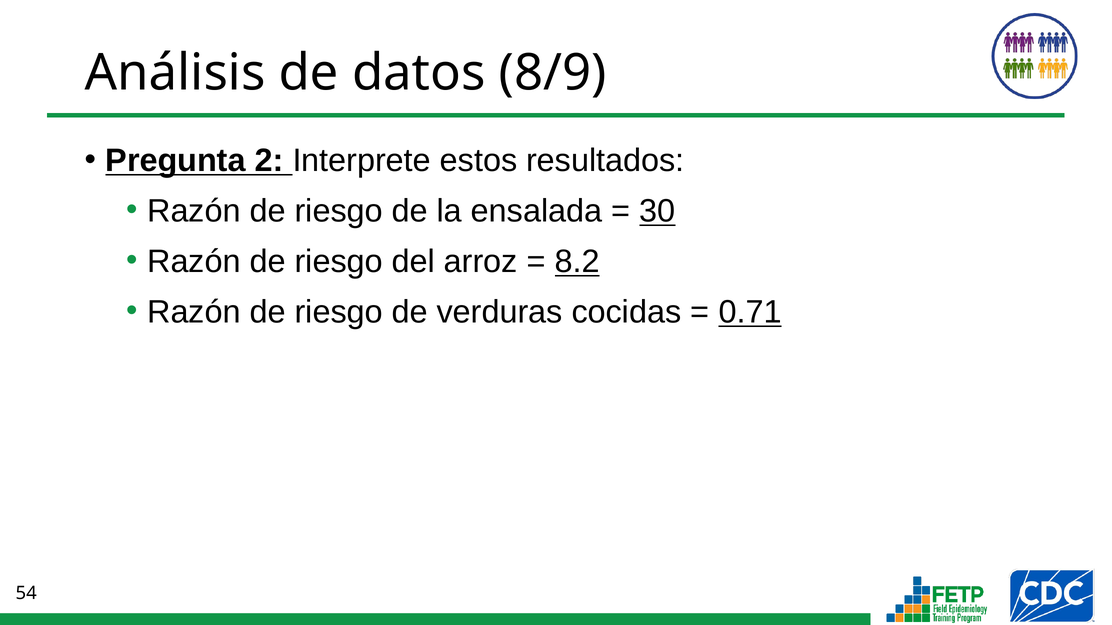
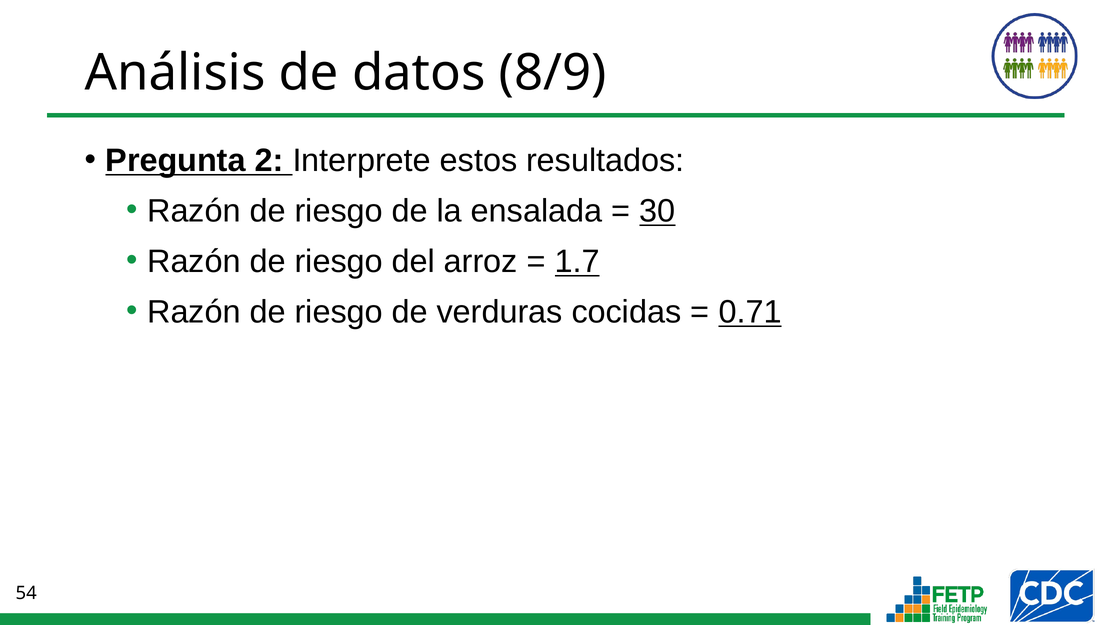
8.2: 8.2 -> 1.7
